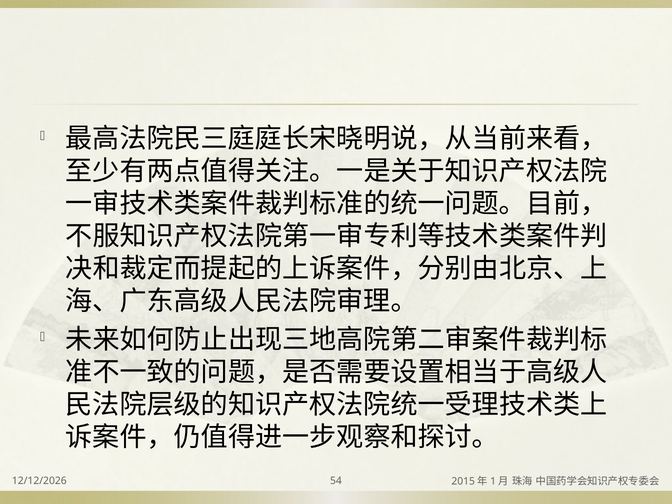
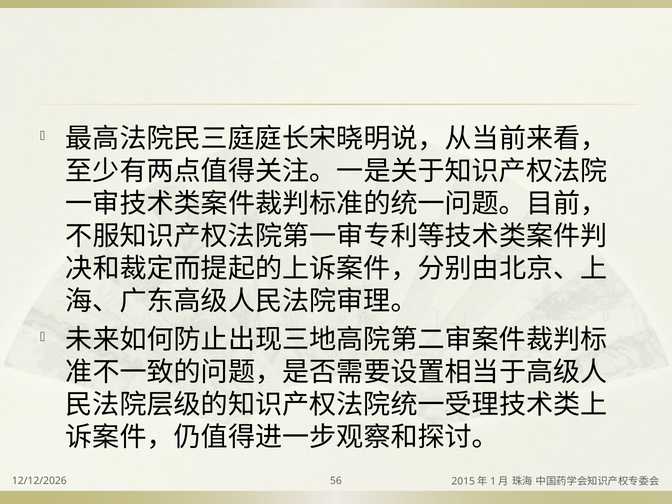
54: 54 -> 56
